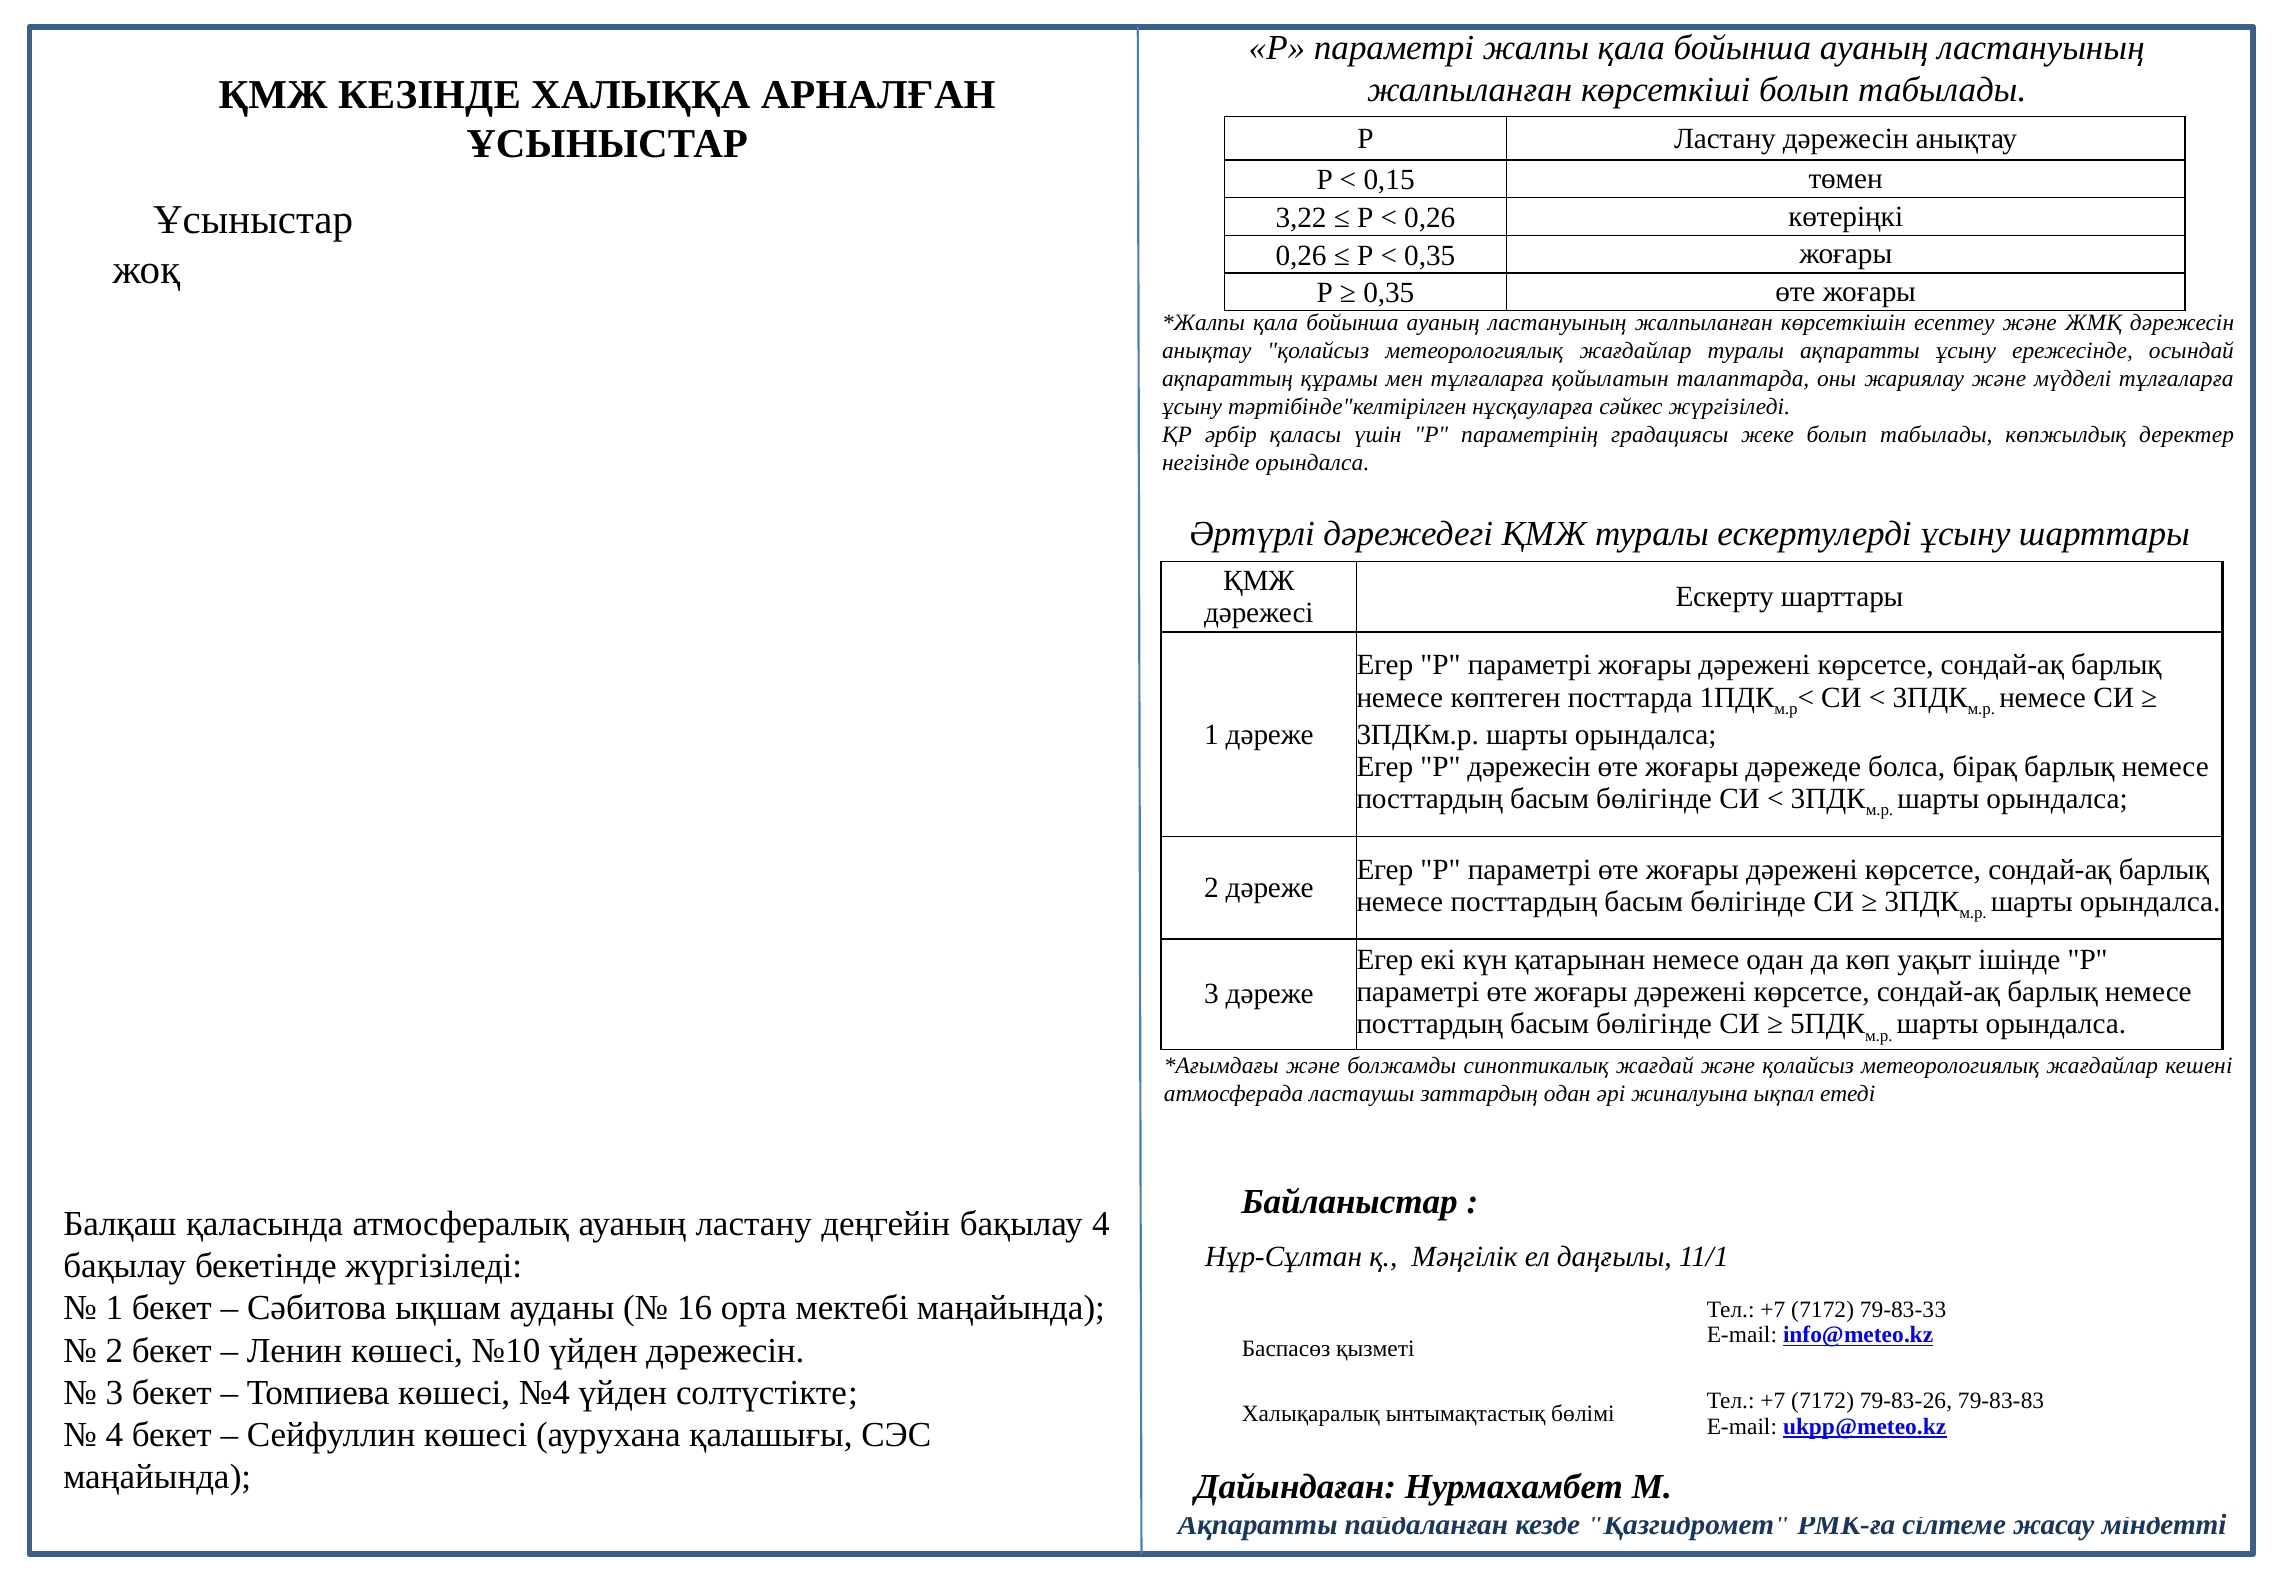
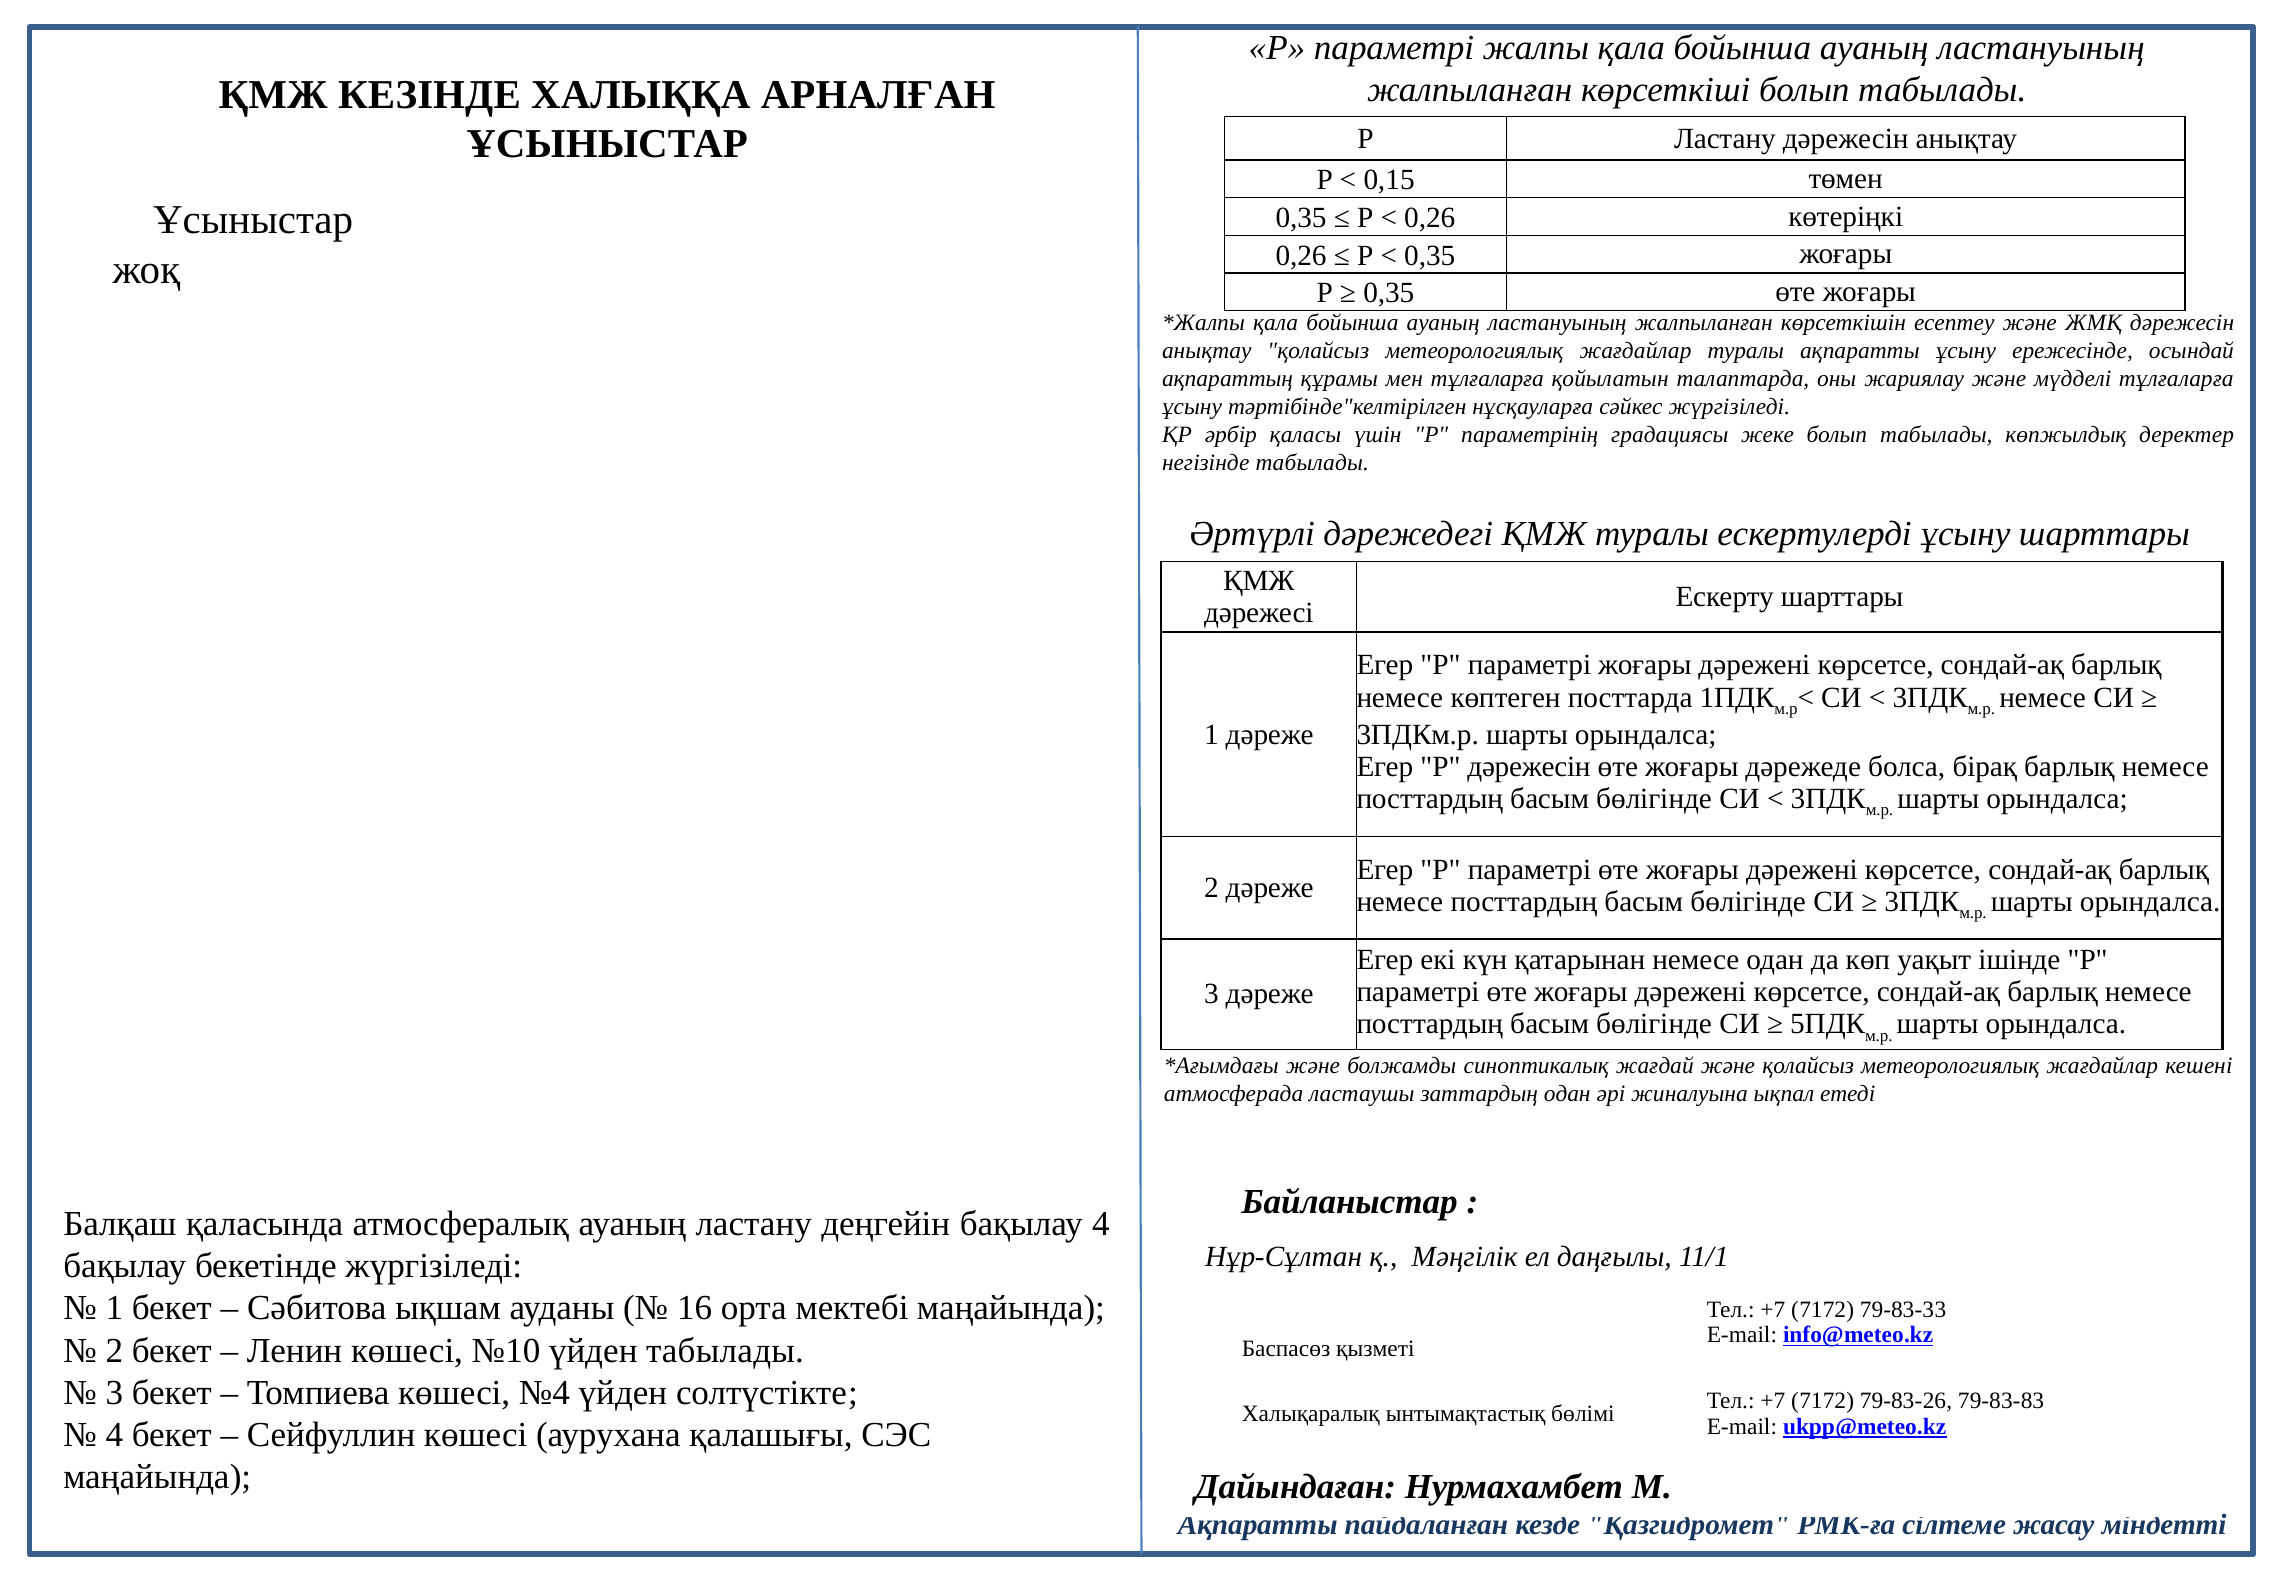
3,22 at (1301, 218): 3,22 -> 0,35
негізінде орындалса: орындалса -> табылады
үйден дәрежесін: дәрежесін -> табылады
